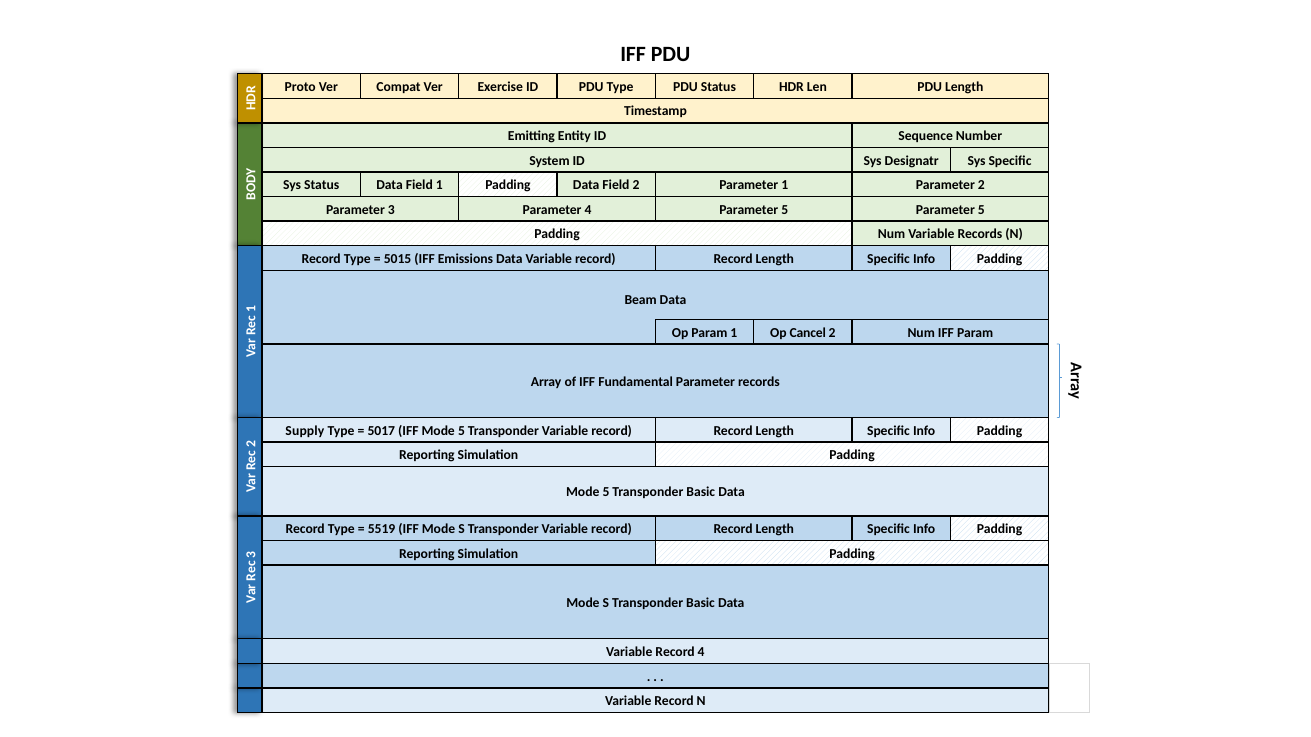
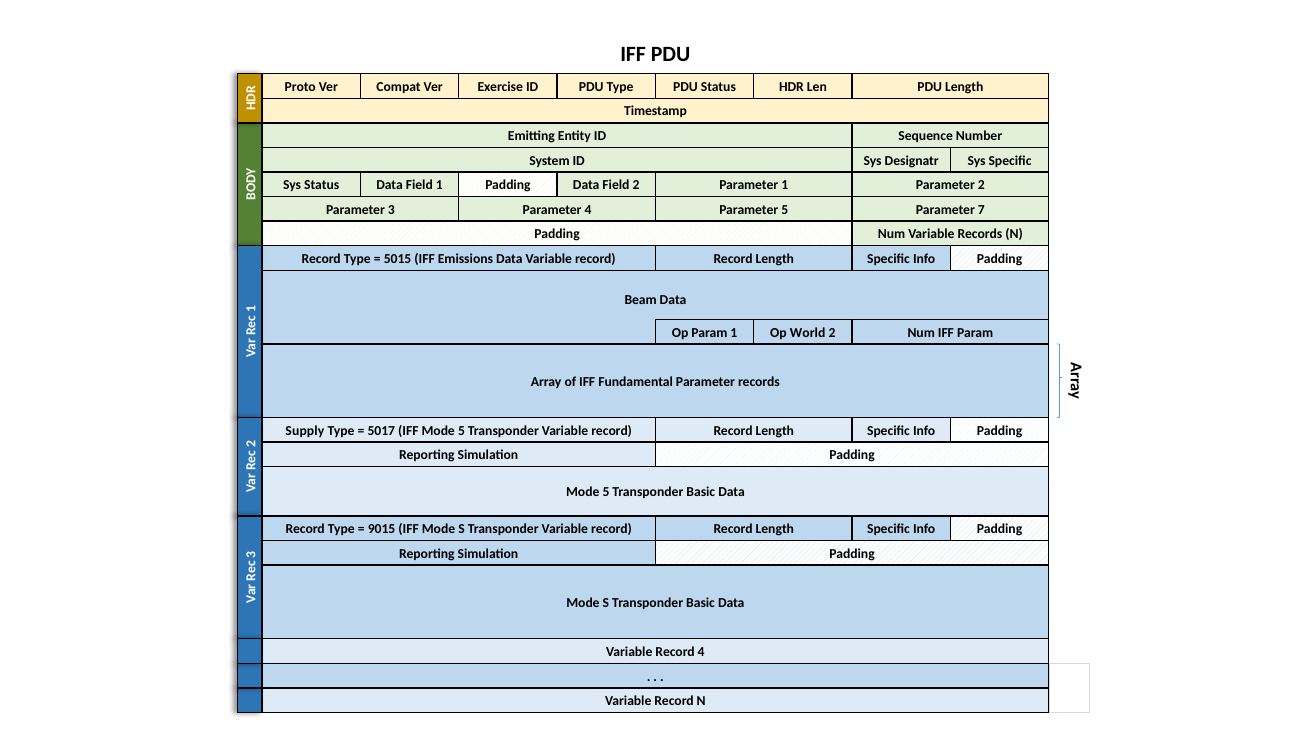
5 Parameter 5: 5 -> 7
Cancel: Cancel -> World
5519: 5519 -> 9015
